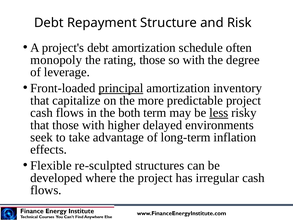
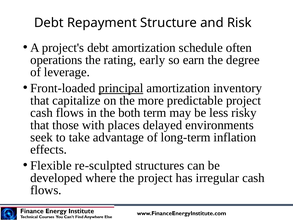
monopoly: monopoly -> operations
rating those: those -> early
so with: with -> earn
less underline: present -> none
higher: higher -> places
